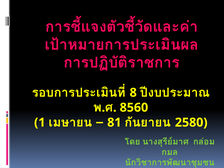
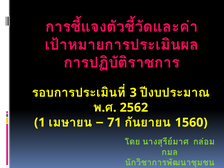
8: 8 -> 3
8560: 8560 -> 2562
81: 81 -> 71
2580: 2580 -> 1560
